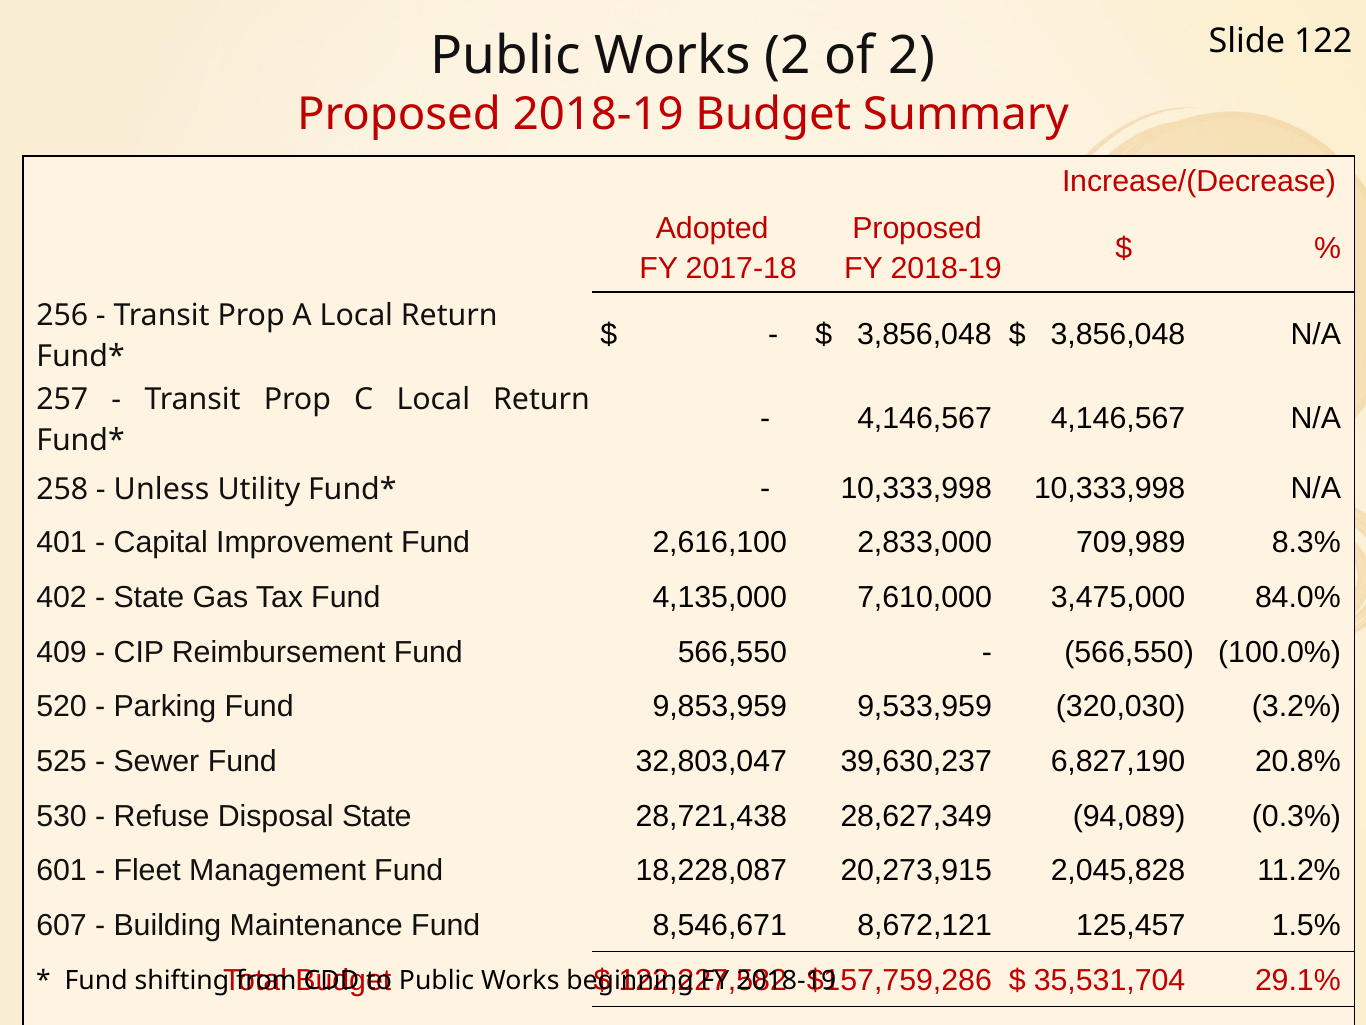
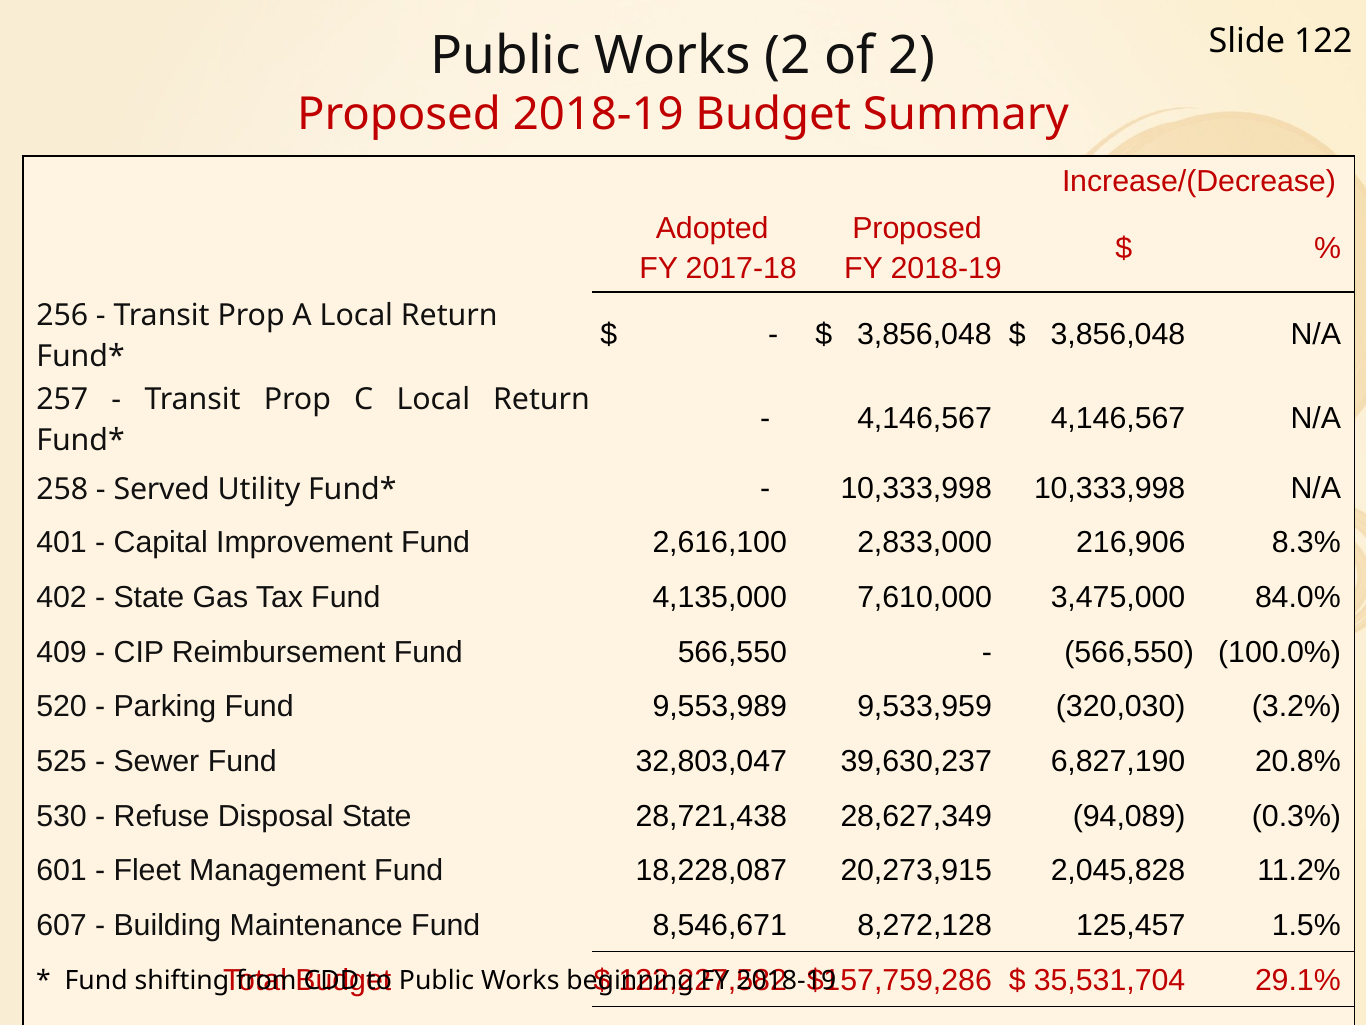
Unless: Unless -> Served
709,989: 709,989 -> 216,906
9,853,959: 9,853,959 -> 9,553,989
8,672,121: 8,672,121 -> 8,272,128
